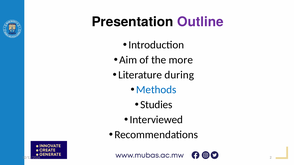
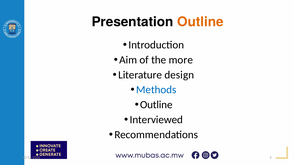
Outline at (200, 22) colour: purple -> orange
during: during -> design
Studies at (156, 105): Studies -> Outline
